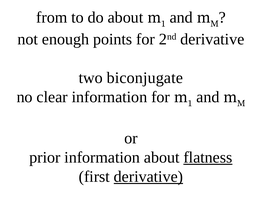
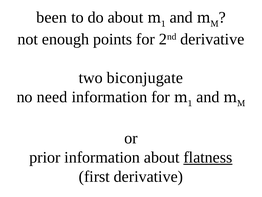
from: from -> been
clear: clear -> need
derivative at (148, 176) underline: present -> none
